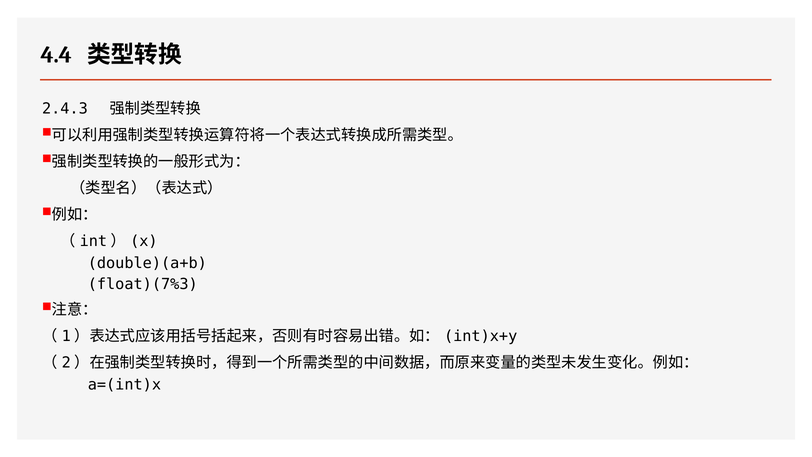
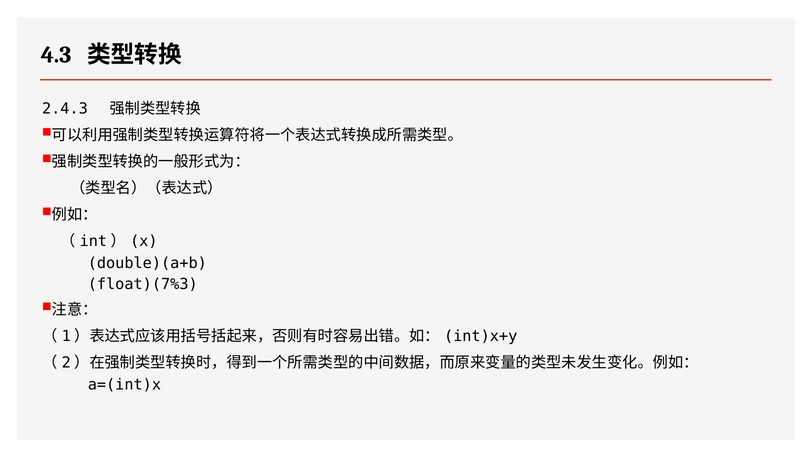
4.4: 4.4 -> 4.3
